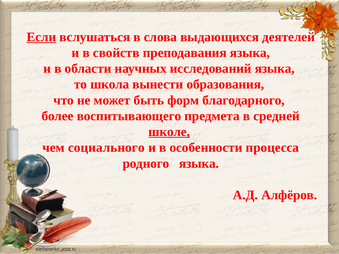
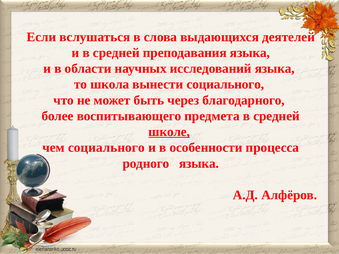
Если underline: present -> none
и в свойств: свойств -> средней
вынести образования: образования -> социального
форм: форм -> через
